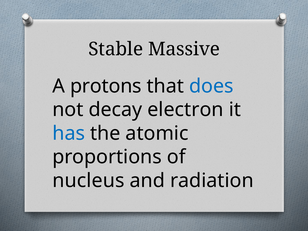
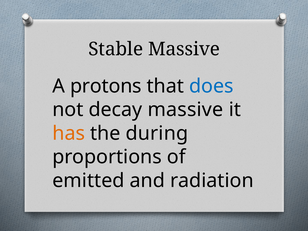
decay electron: electron -> massive
has colour: blue -> orange
atomic: atomic -> during
nucleus: nucleus -> emitted
